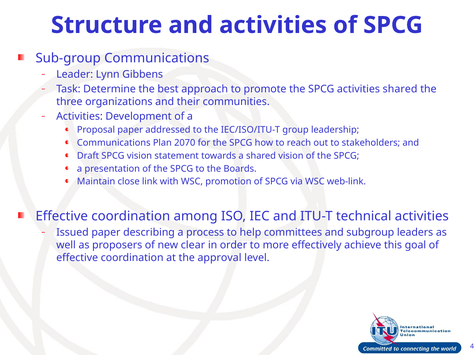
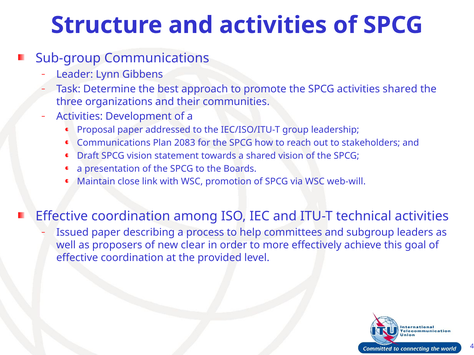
2070: 2070 -> 2083
web-link: web-link -> web-will
approval: approval -> provided
